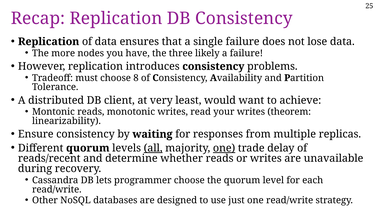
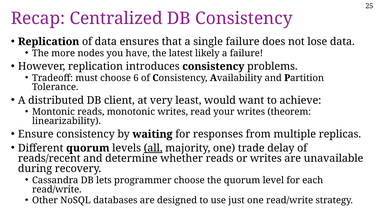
Recap Replication: Replication -> Centralized
three: three -> latest
8: 8 -> 6
one at (224, 148) underline: present -> none
